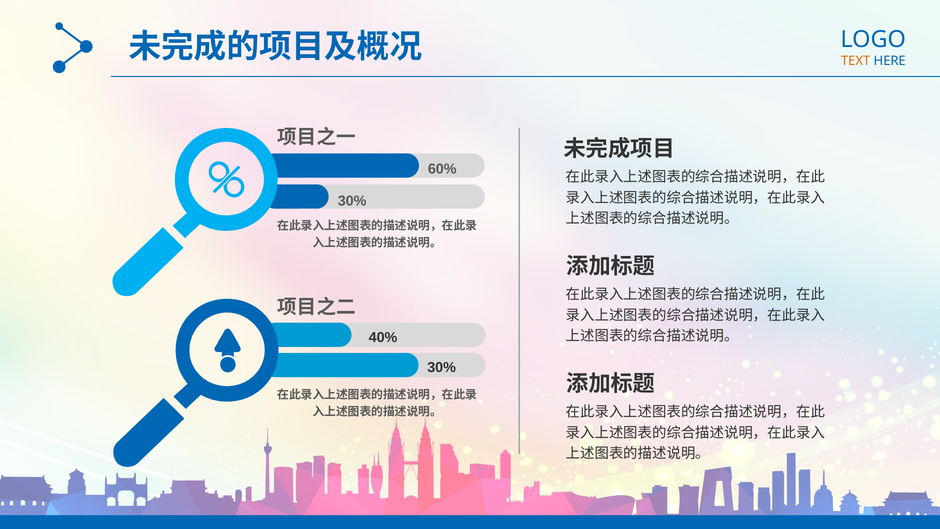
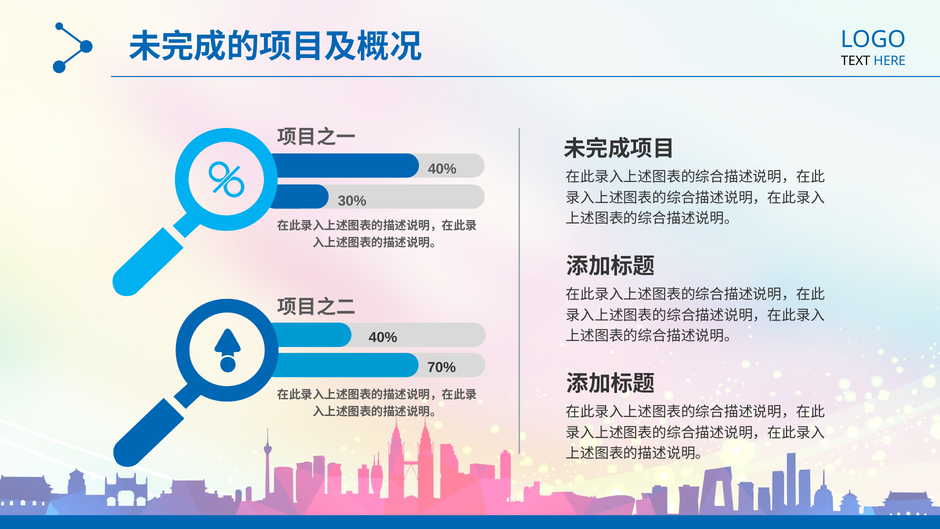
TEXT colour: orange -> black
60% at (442, 169): 60% -> 40%
30% at (442, 368): 30% -> 70%
